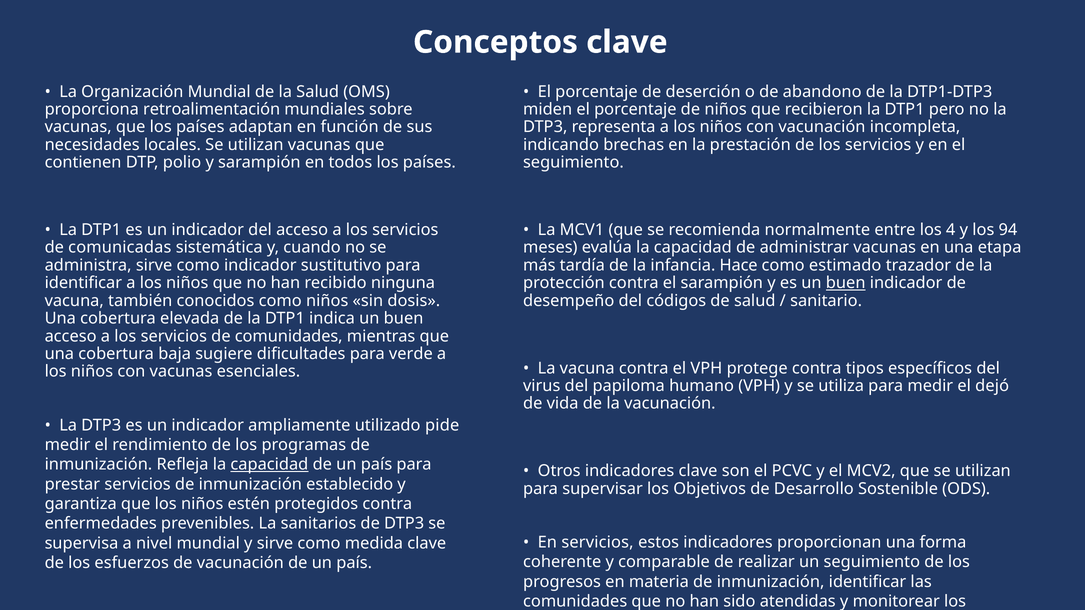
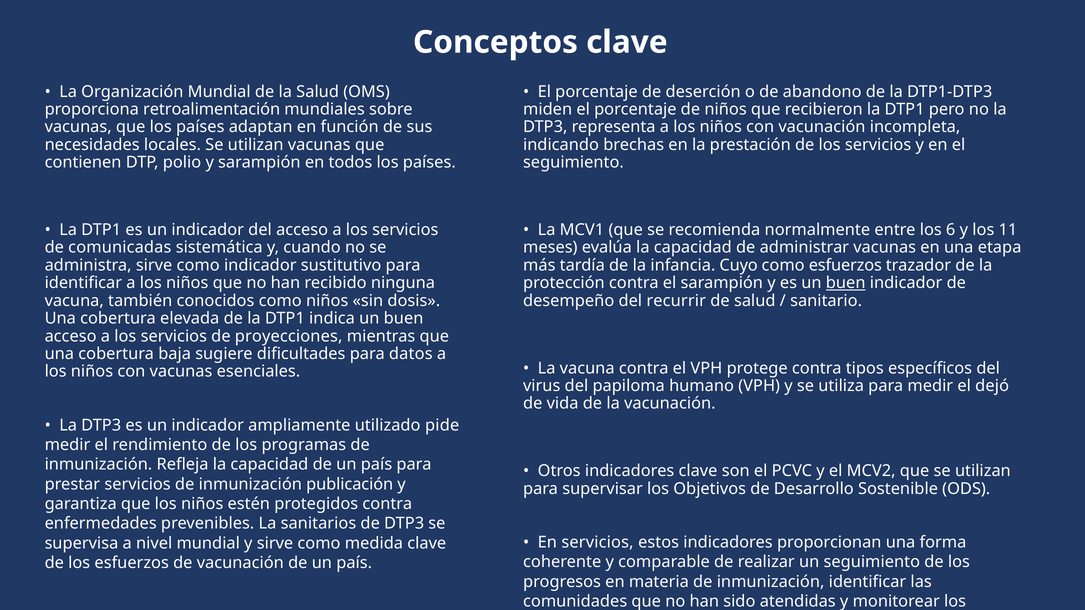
4: 4 -> 6
94: 94 -> 11
Hace: Hace -> Cuyo
como estimado: estimado -> esfuerzos
códigos: códigos -> recurrir
de comunidades: comunidades -> proyecciones
verde: verde -> datos
capacidad at (269, 465) underline: present -> none
establecido: establecido -> publicación
